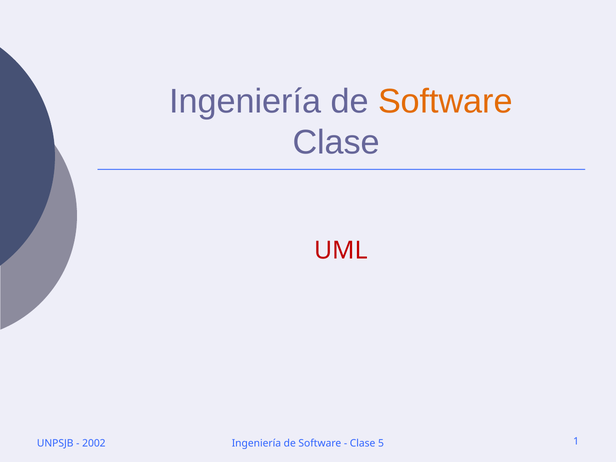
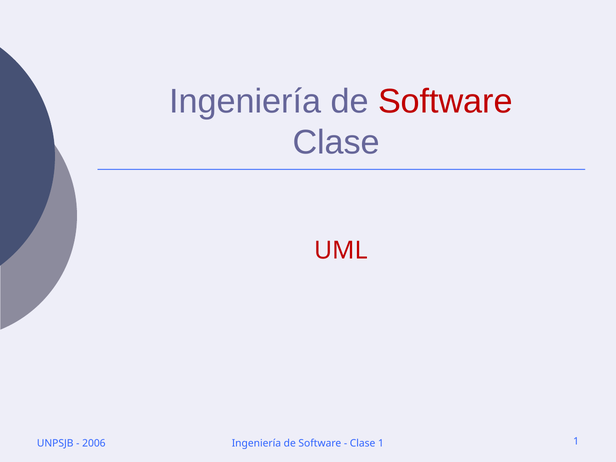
Software at (445, 101) colour: orange -> red
2002: 2002 -> 2006
Clase 5: 5 -> 1
